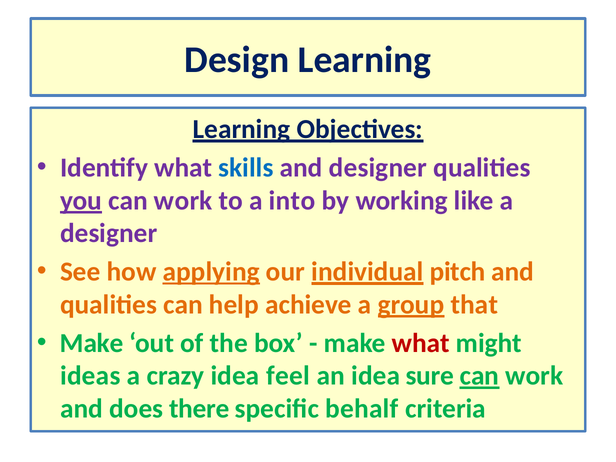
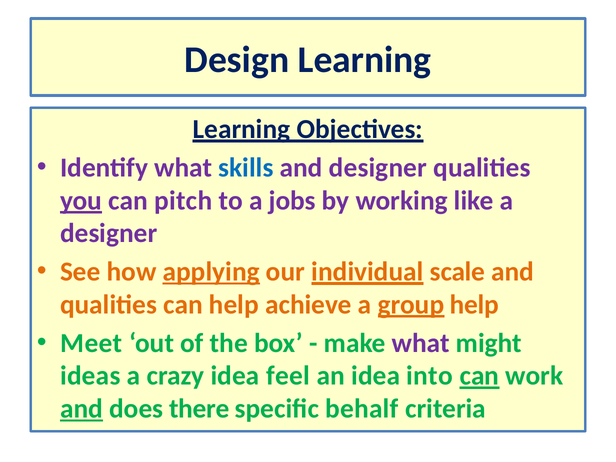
work at (183, 201): work -> pitch
into: into -> jobs
pitch: pitch -> scale
that at (474, 305): that -> help
Make at (92, 343): Make -> Meet
what at (421, 343) colour: red -> purple
sure: sure -> into
and at (82, 409) underline: none -> present
